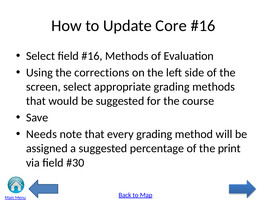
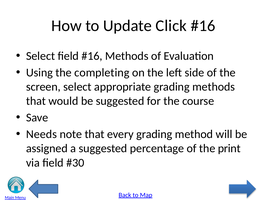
Core: Core -> Click
corrections: corrections -> completing
